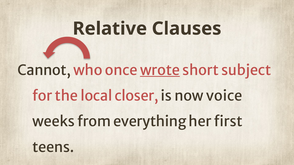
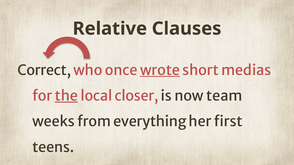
Cannot: Cannot -> Correct
subject: subject -> medias
the underline: none -> present
voice: voice -> team
